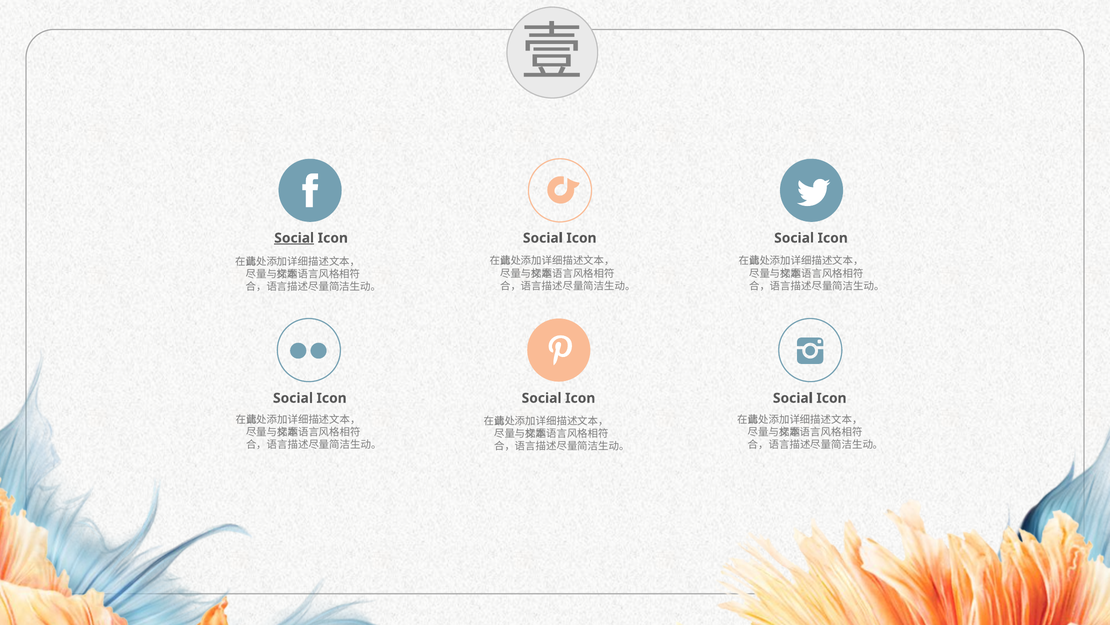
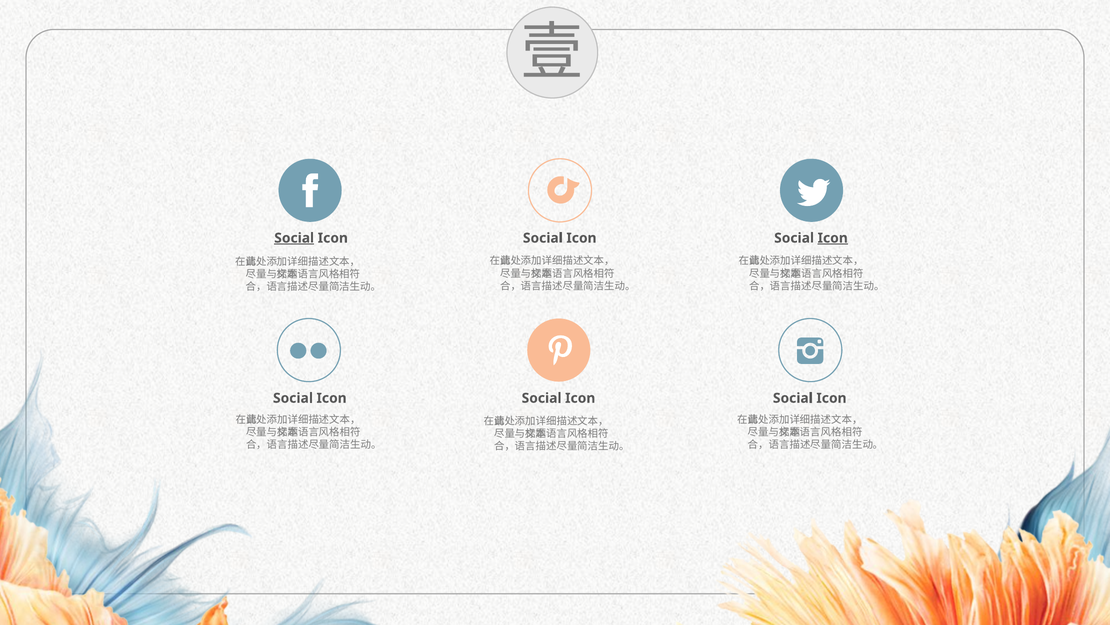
Icon at (833, 238) underline: none -> present
